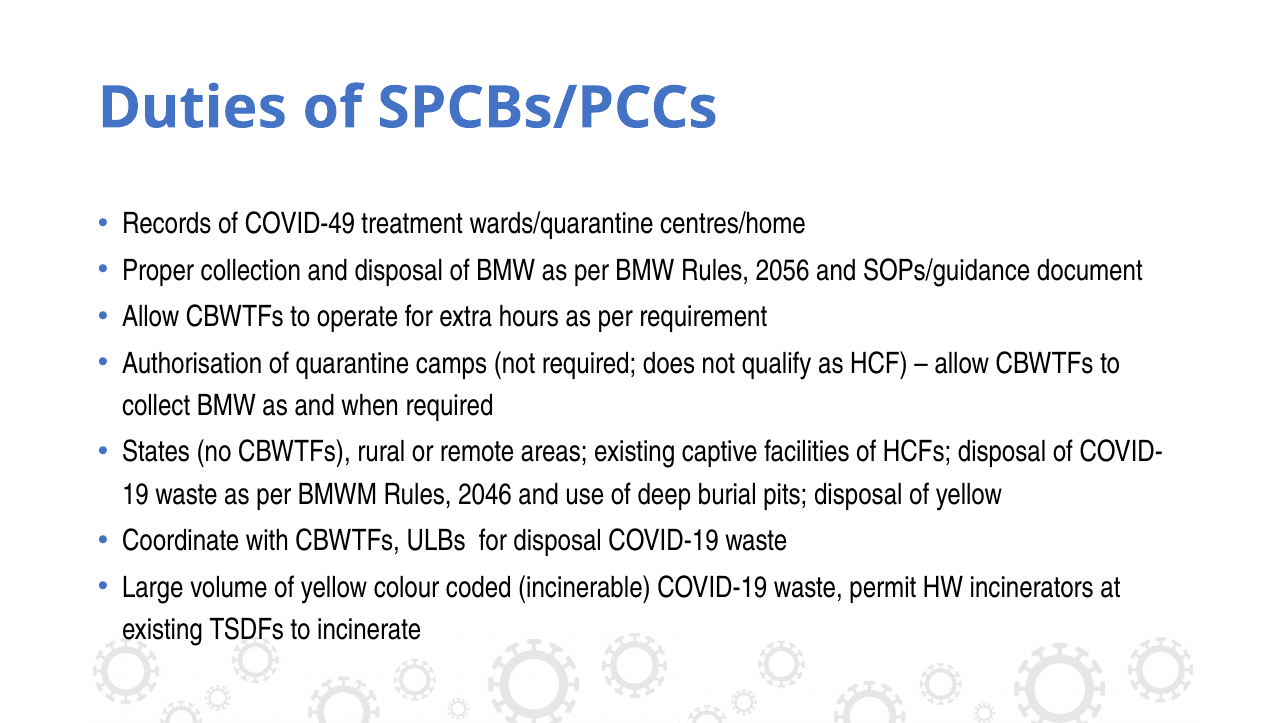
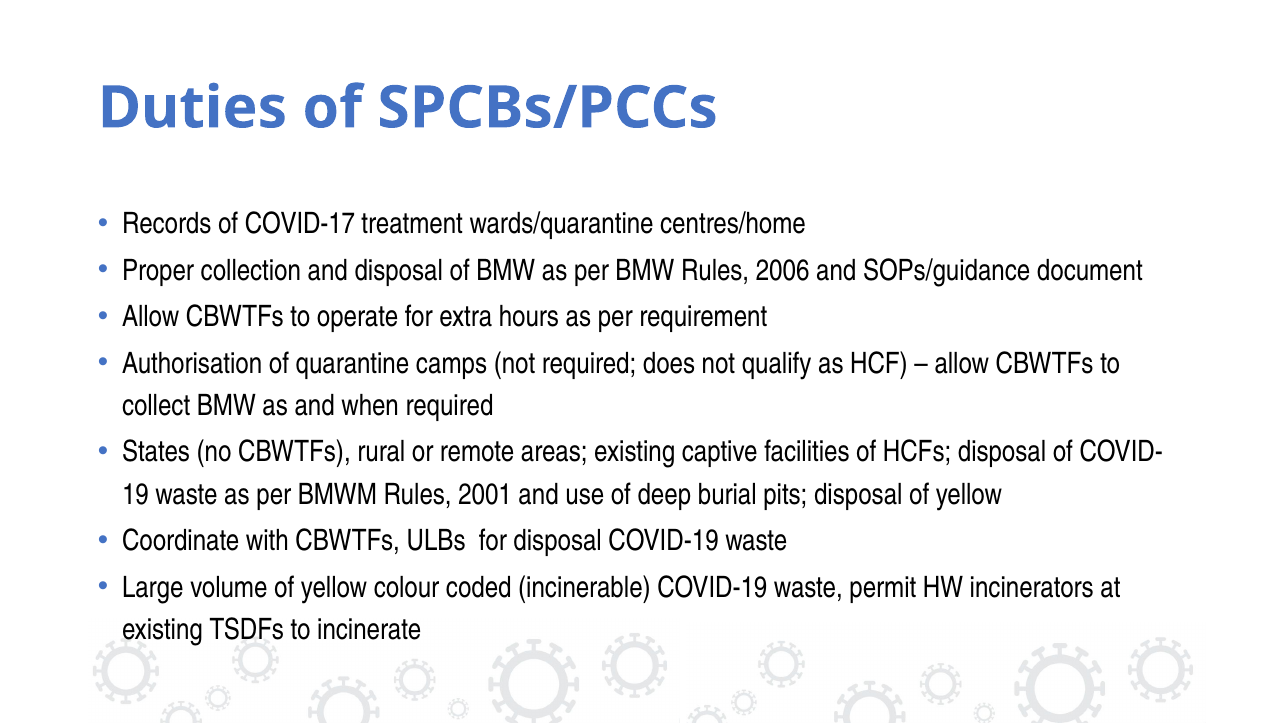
COVID-49: COVID-49 -> COVID-17
2056: 2056 -> 2006
2046: 2046 -> 2001
